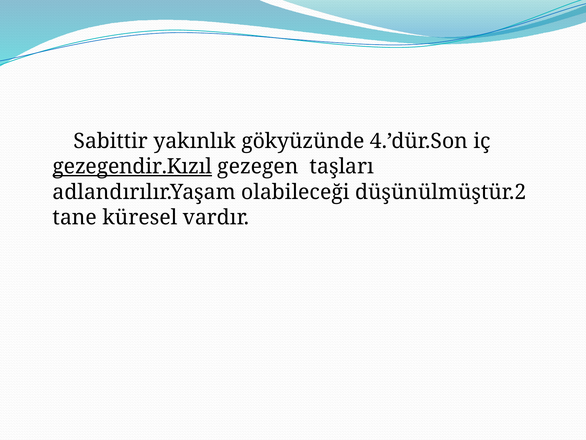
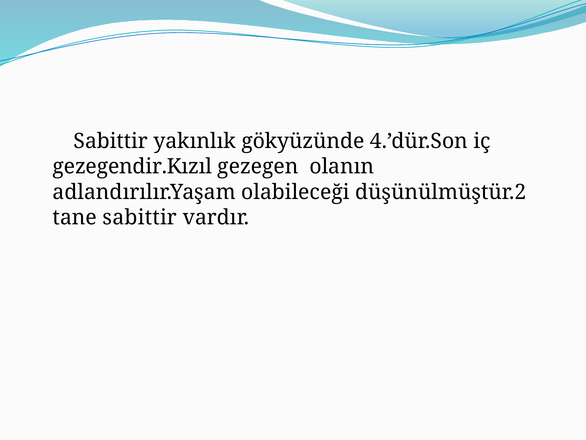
gezegendir.Kızıl underline: present -> none
taşları: taşları -> olanın
tane küresel: küresel -> sabittir
